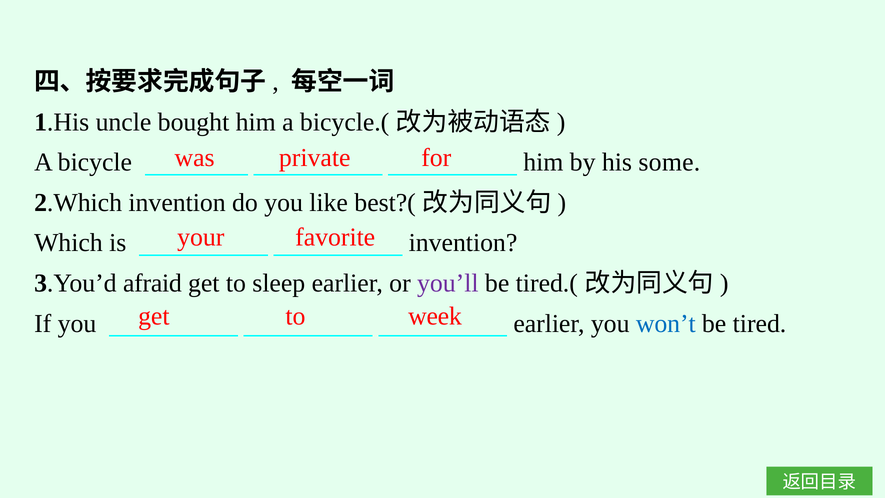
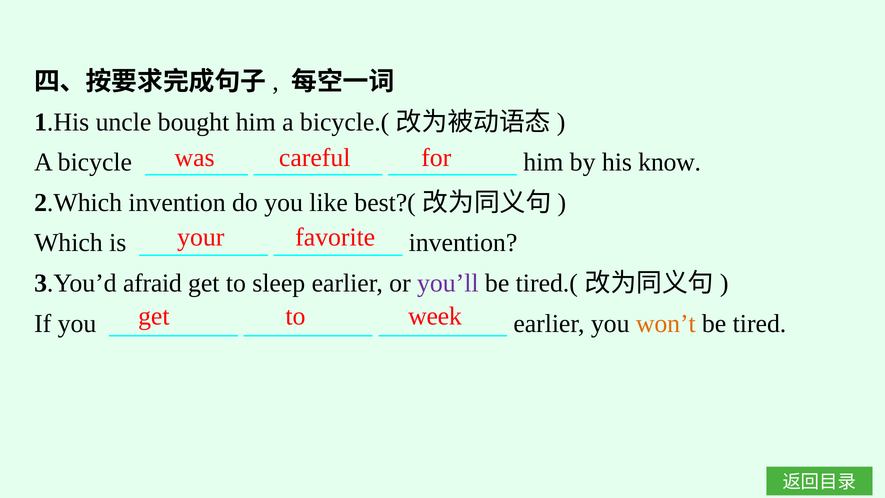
private: private -> careful
some: some -> know
won’t colour: blue -> orange
